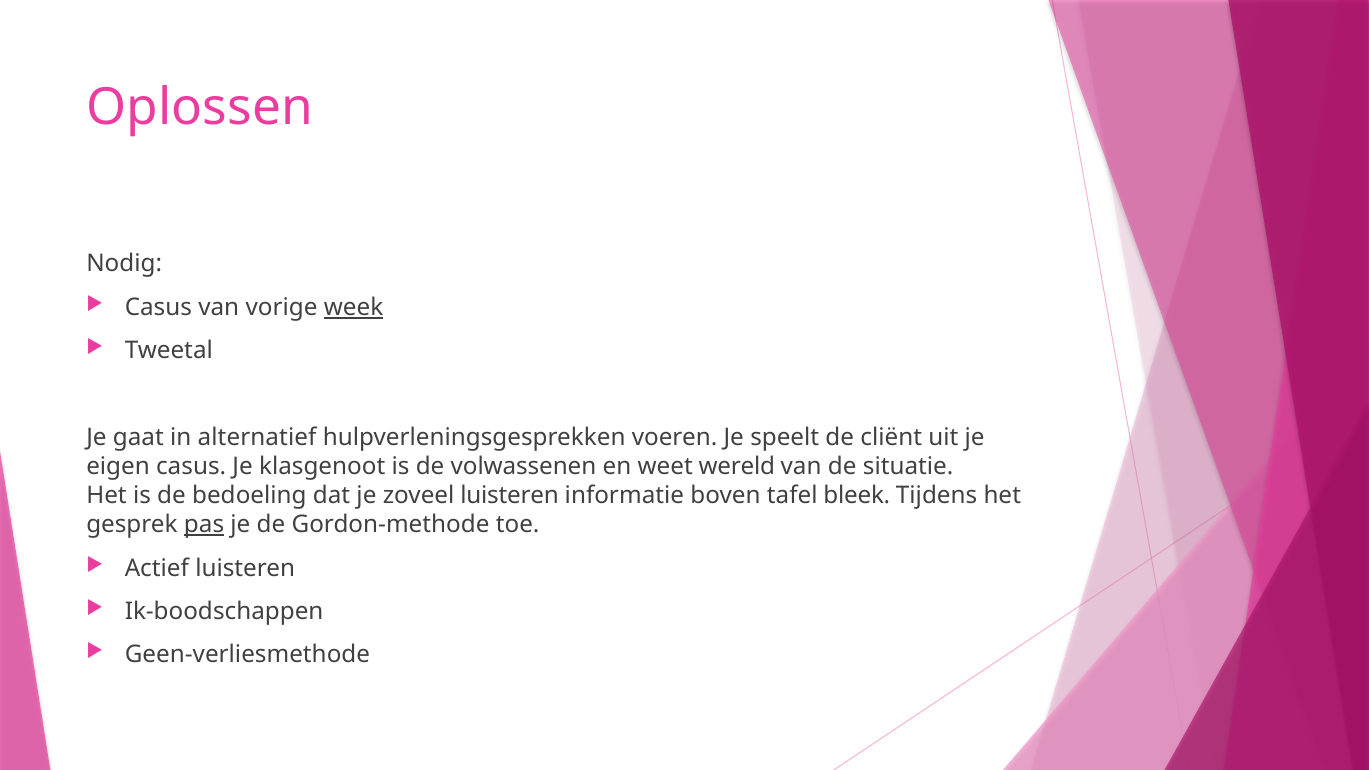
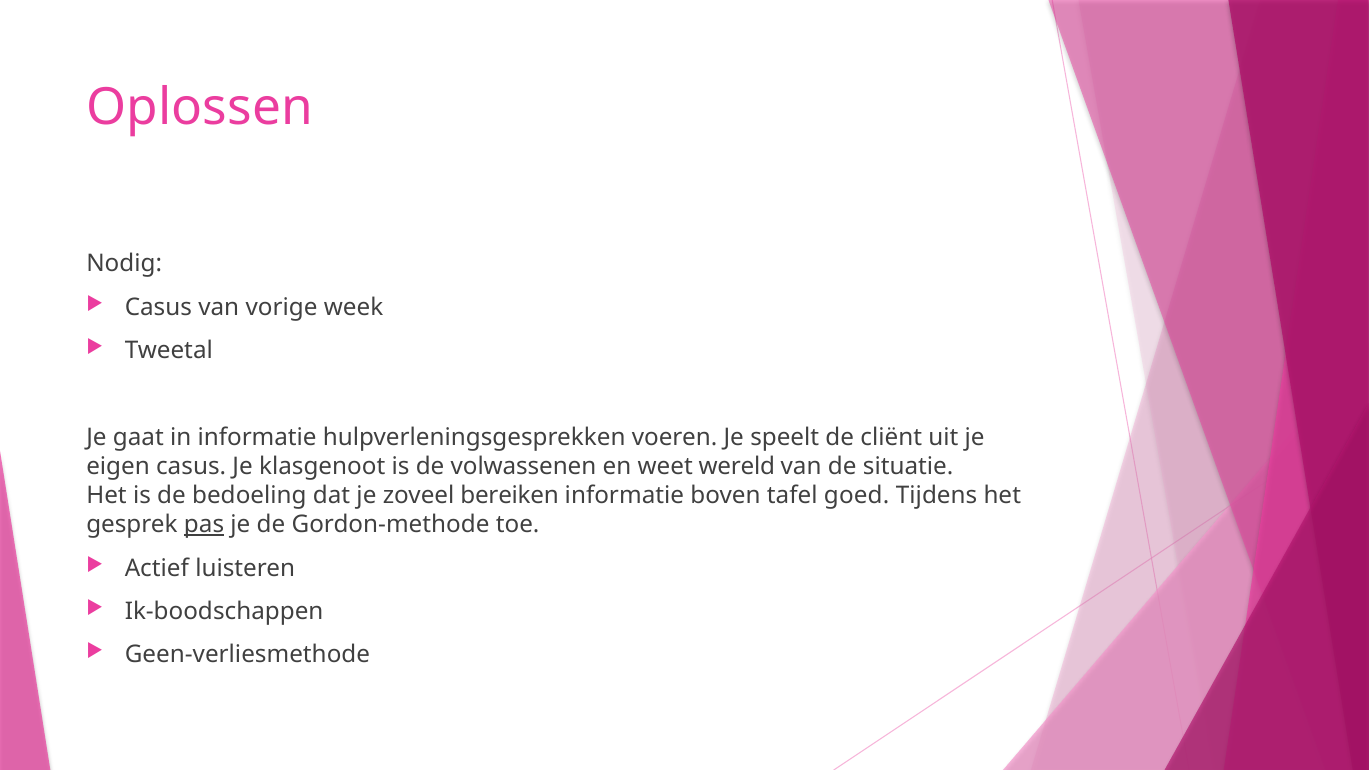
week underline: present -> none
in alternatief: alternatief -> informatie
zoveel luisteren: luisteren -> bereiken
bleek: bleek -> goed
